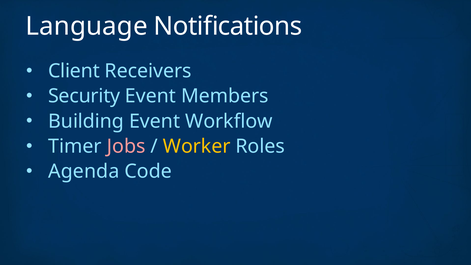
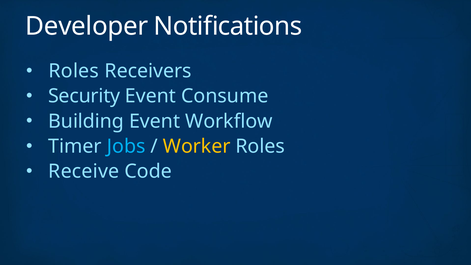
Language: Language -> Developer
Client at (74, 71): Client -> Roles
Members: Members -> Consume
Jobs colour: pink -> light blue
Agenda: Agenda -> Receive
